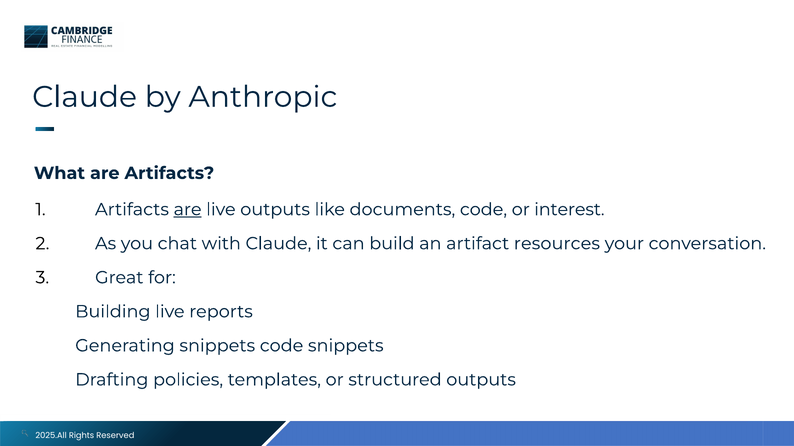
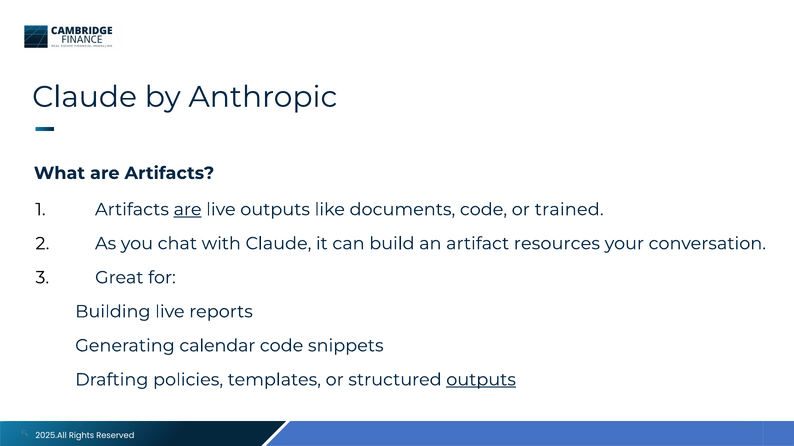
interest: interest -> trained
Generating snippets: snippets -> calendar
outputs at (481, 380) underline: none -> present
